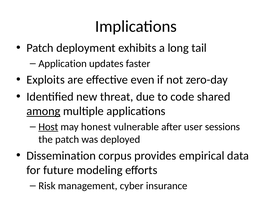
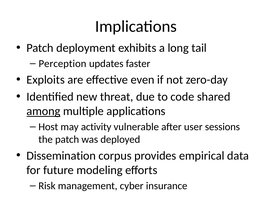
Application: Application -> Perception
Host underline: present -> none
honest: honest -> activity
